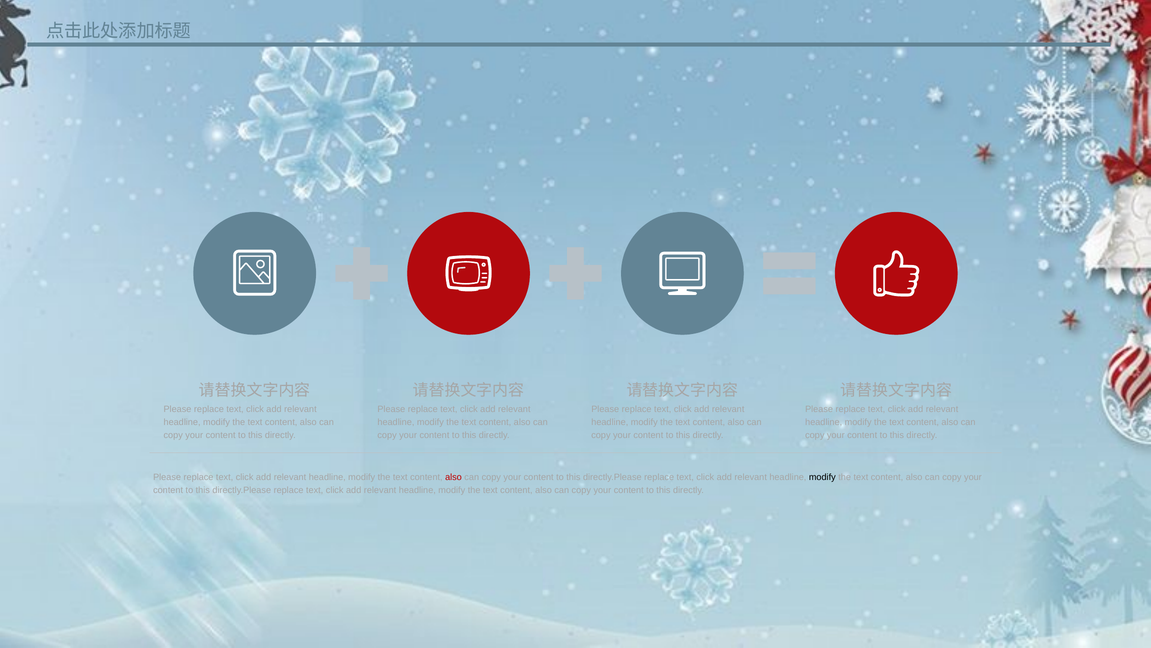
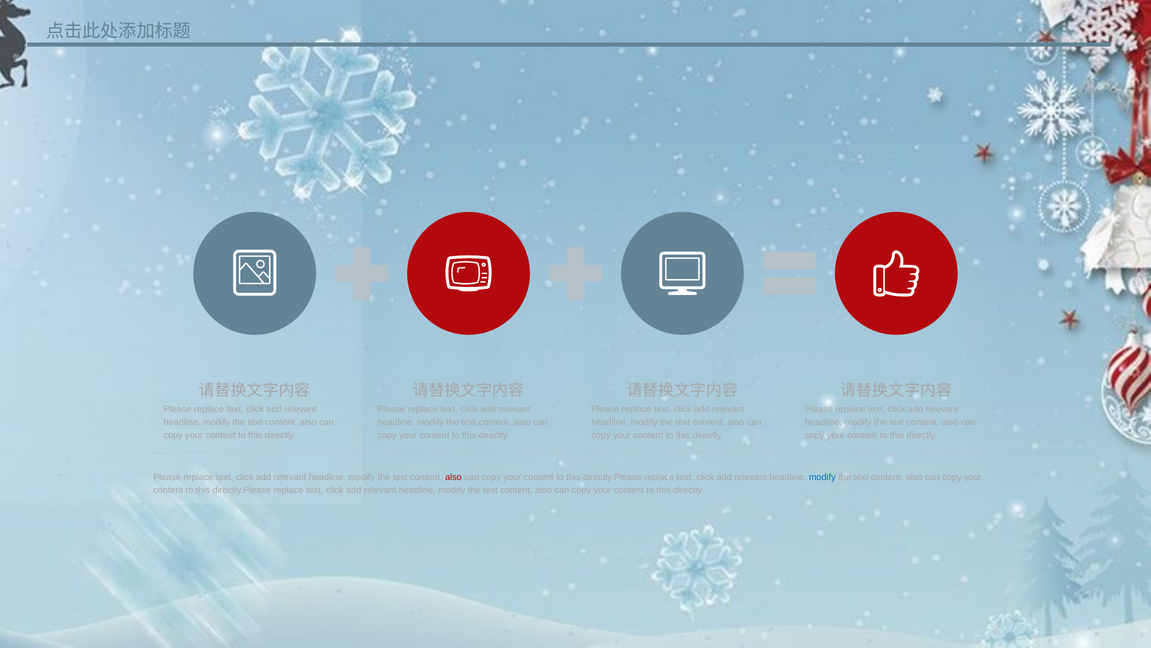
modify at (822, 477) colour: black -> blue
